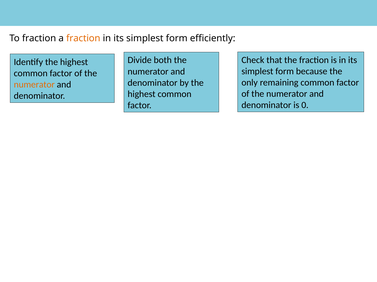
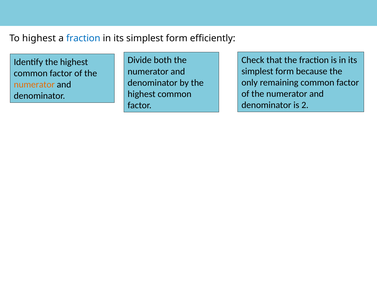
To fraction: fraction -> highest
fraction at (83, 38) colour: orange -> blue
is 0: 0 -> 2
